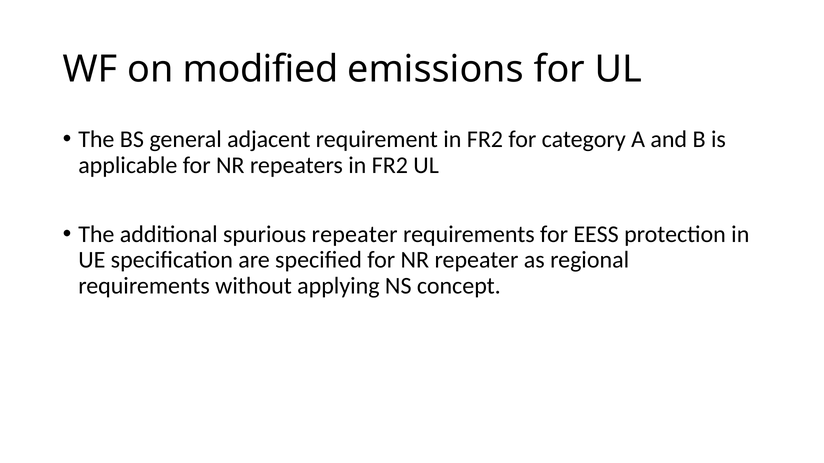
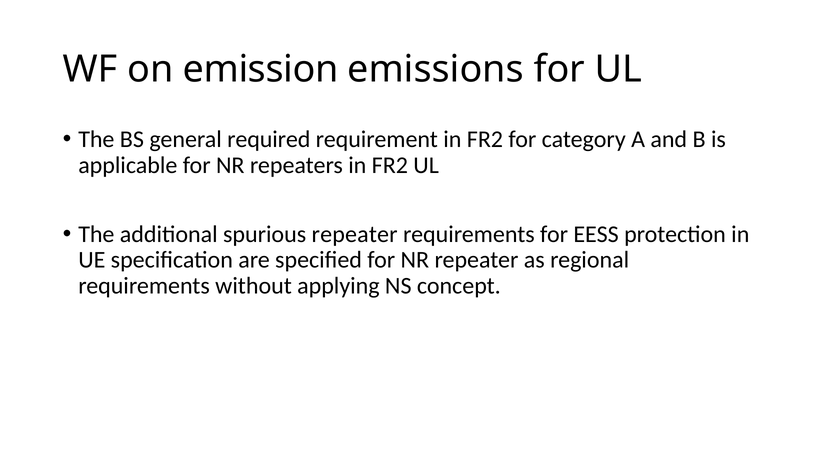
modified: modified -> emission
adjacent: adjacent -> required
